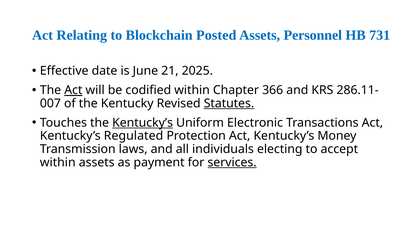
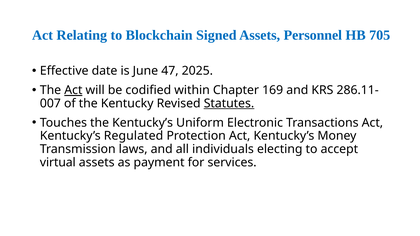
Posted: Posted -> Signed
731: 731 -> 705
21: 21 -> 47
366: 366 -> 169
Kentucky’s at (143, 123) underline: present -> none
within at (58, 162): within -> virtual
services underline: present -> none
